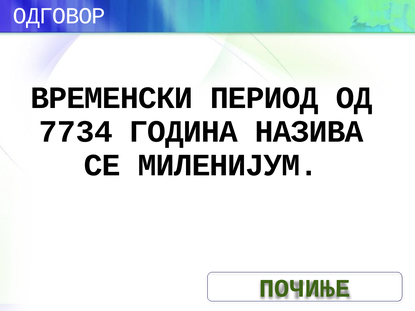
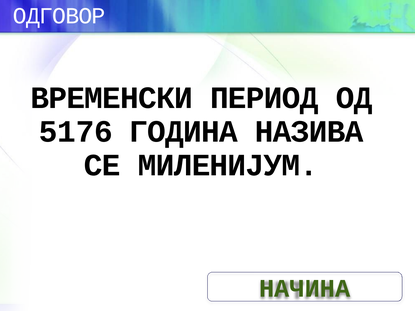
7734: 7734 -> 5176
ПОЧИЊЕ: ПОЧИЊЕ -> НАЧИНА
